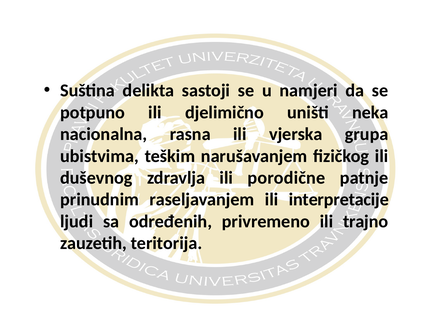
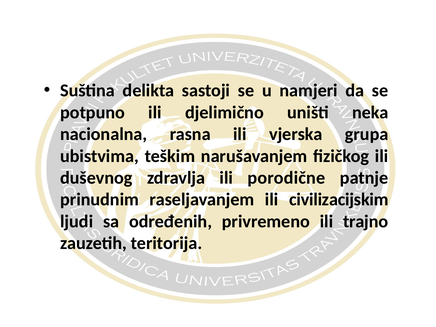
interpretacije: interpretacije -> civilizacijskim
